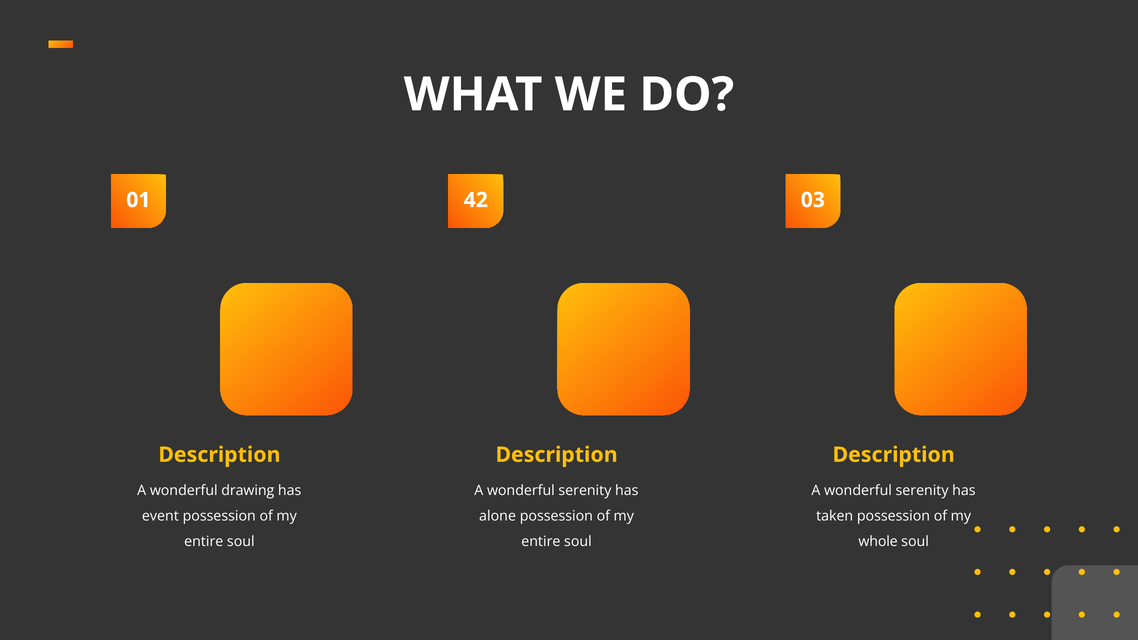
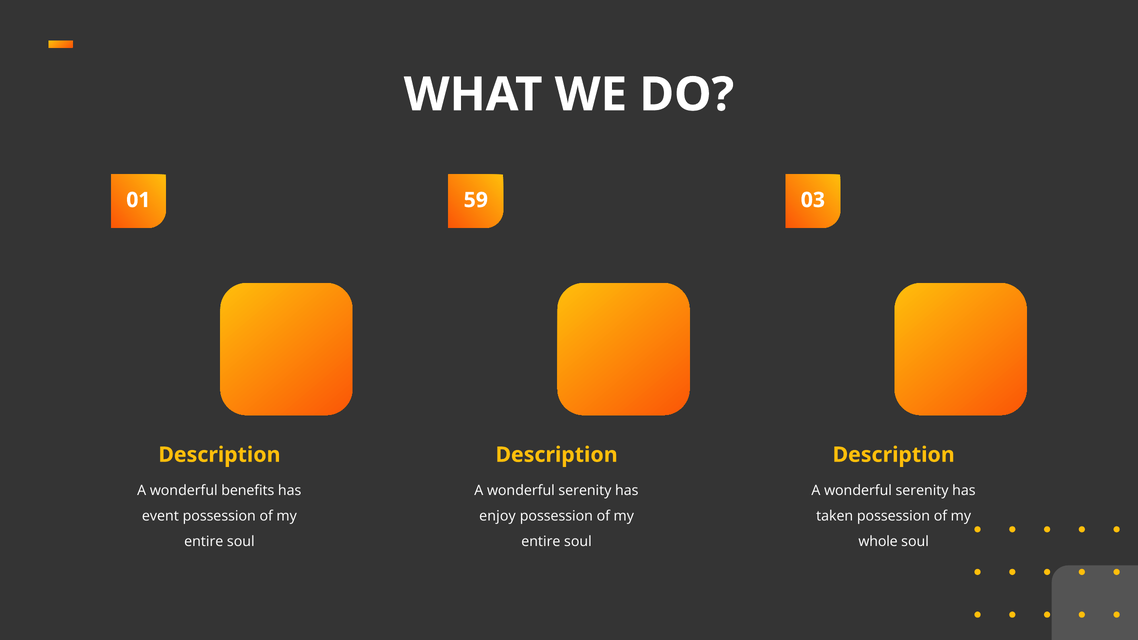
42: 42 -> 59
drawing: drawing -> benefits
alone: alone -> enjoy
